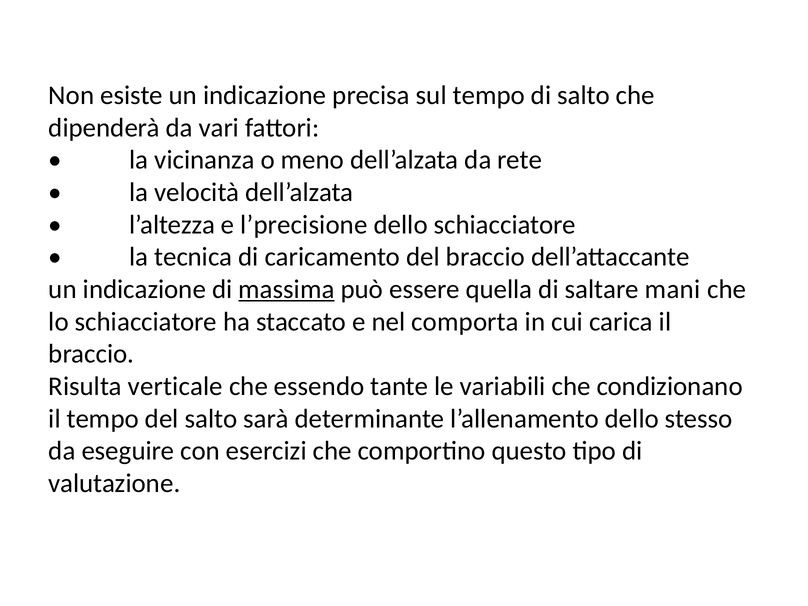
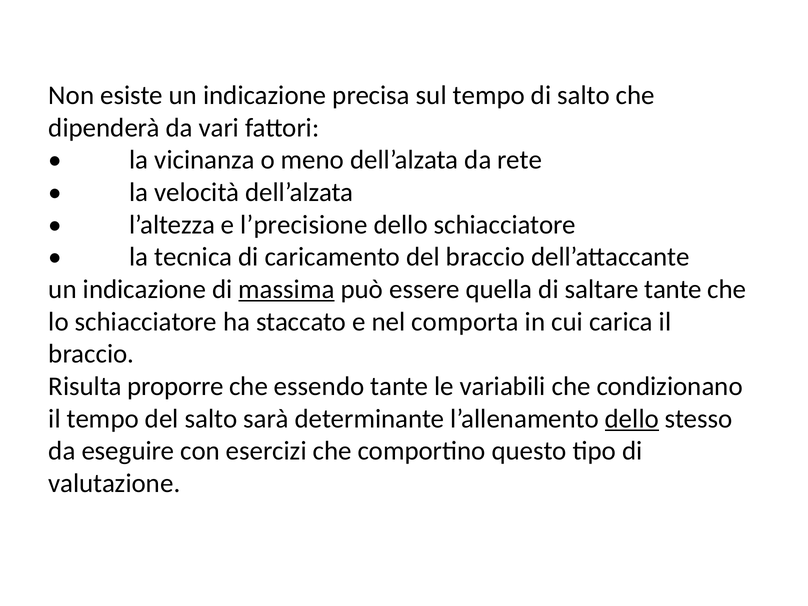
saltare mani: mani -> tante
verticale: verticale -> proporre
dello at (632, 419) underline: none -> present
